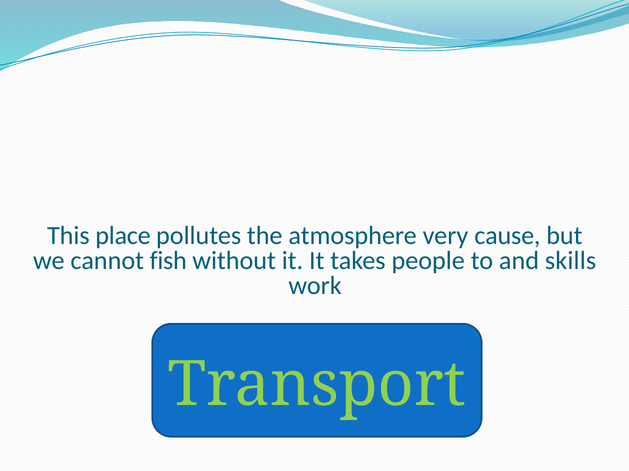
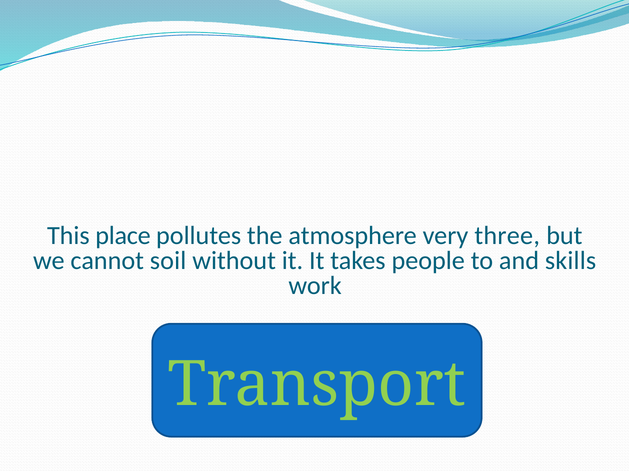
cause: cause -> three
fish: fish -> soil
